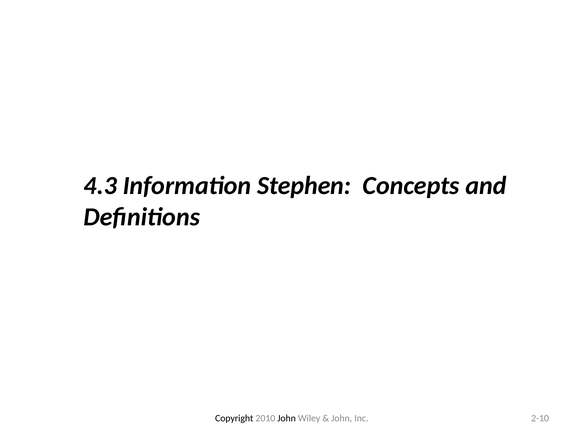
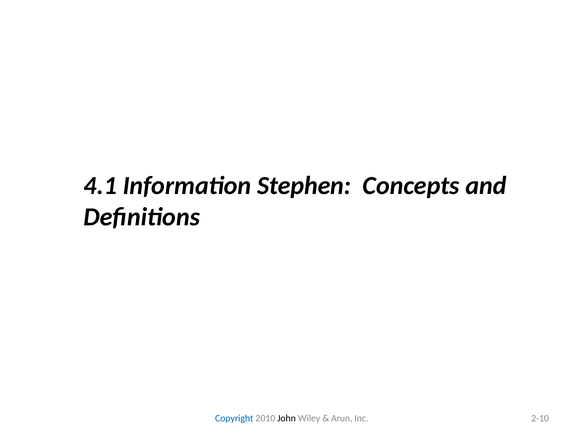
4.3: 4.3 -> 4.1
Copyright colour: black -> blue
John at (342, 418): John -> Arun
